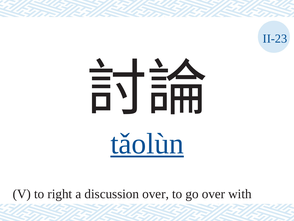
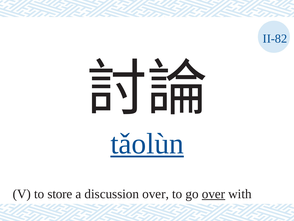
II-23: II-23 -> II-82
right: right -> store
over at (213, 193) underline: none -> present
